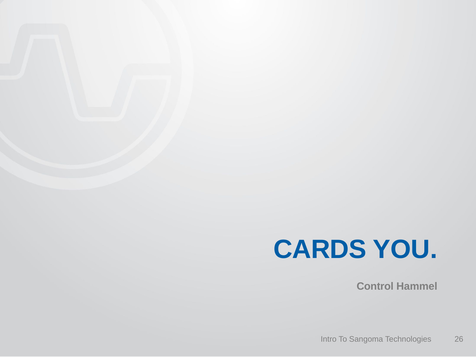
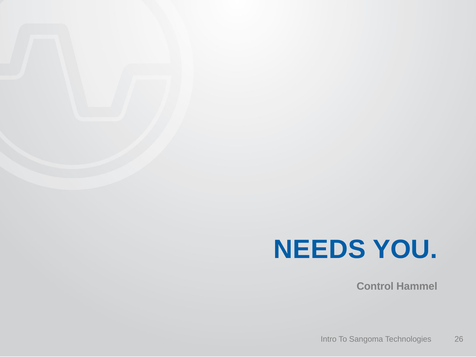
CARDS: CARDS -> NEEDS
